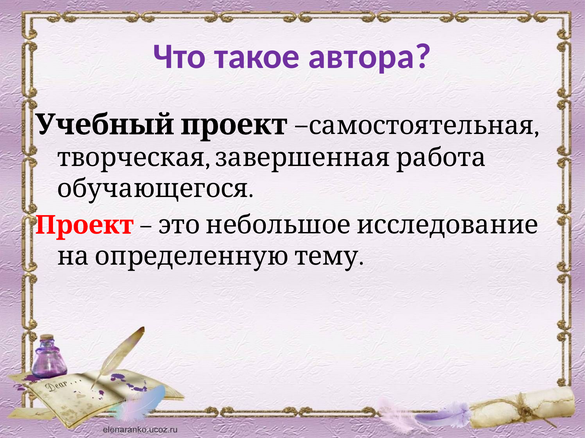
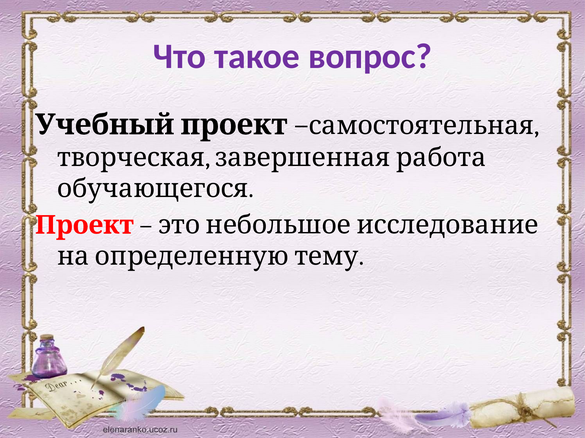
автора: автора -> вопрос
